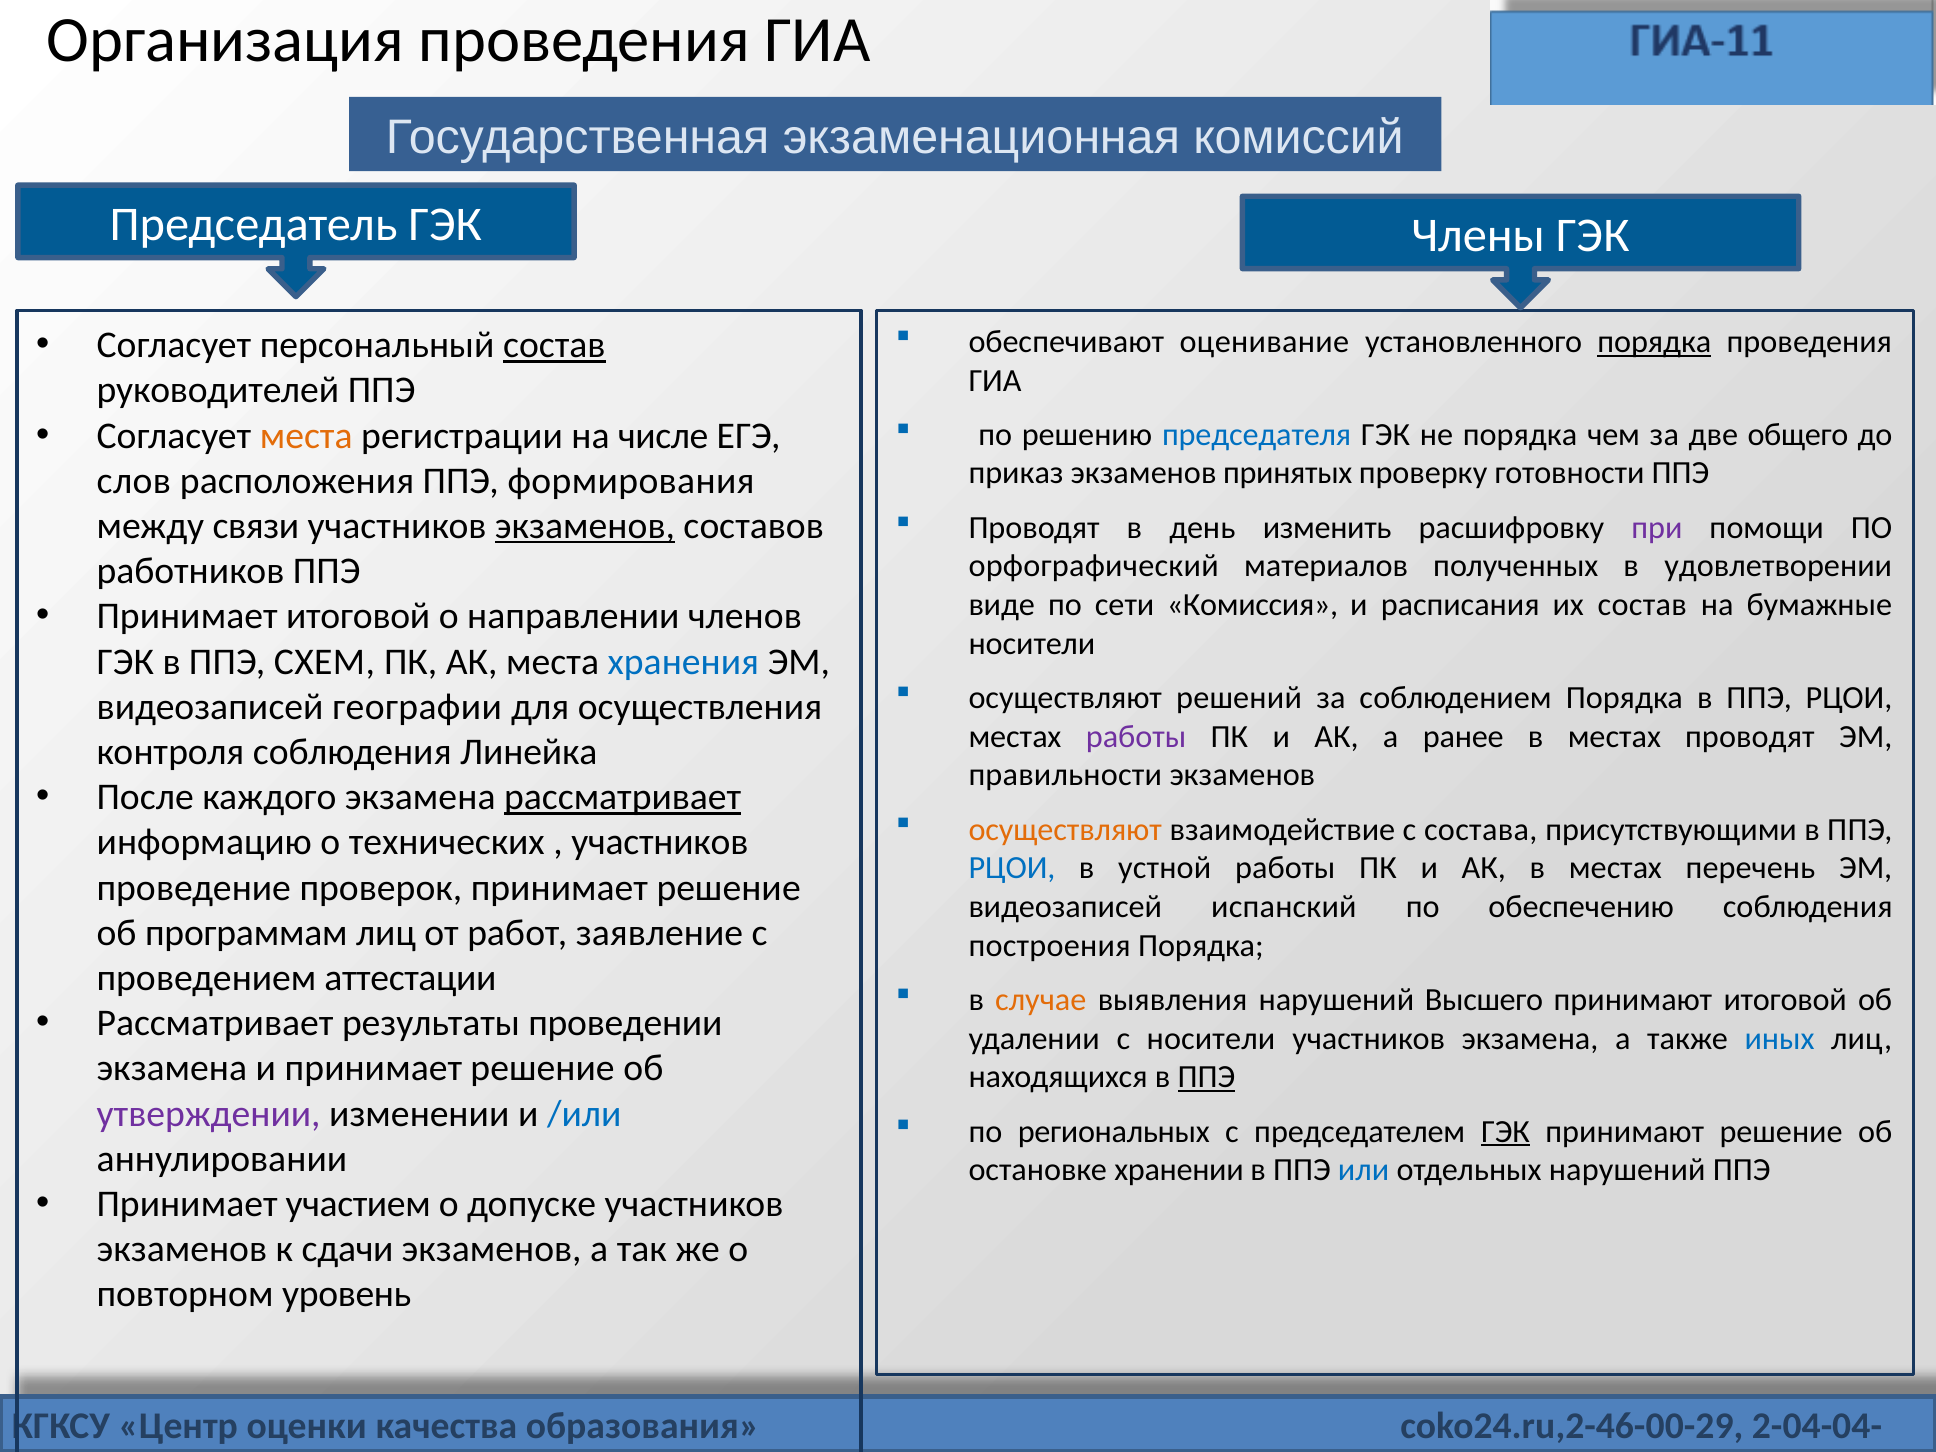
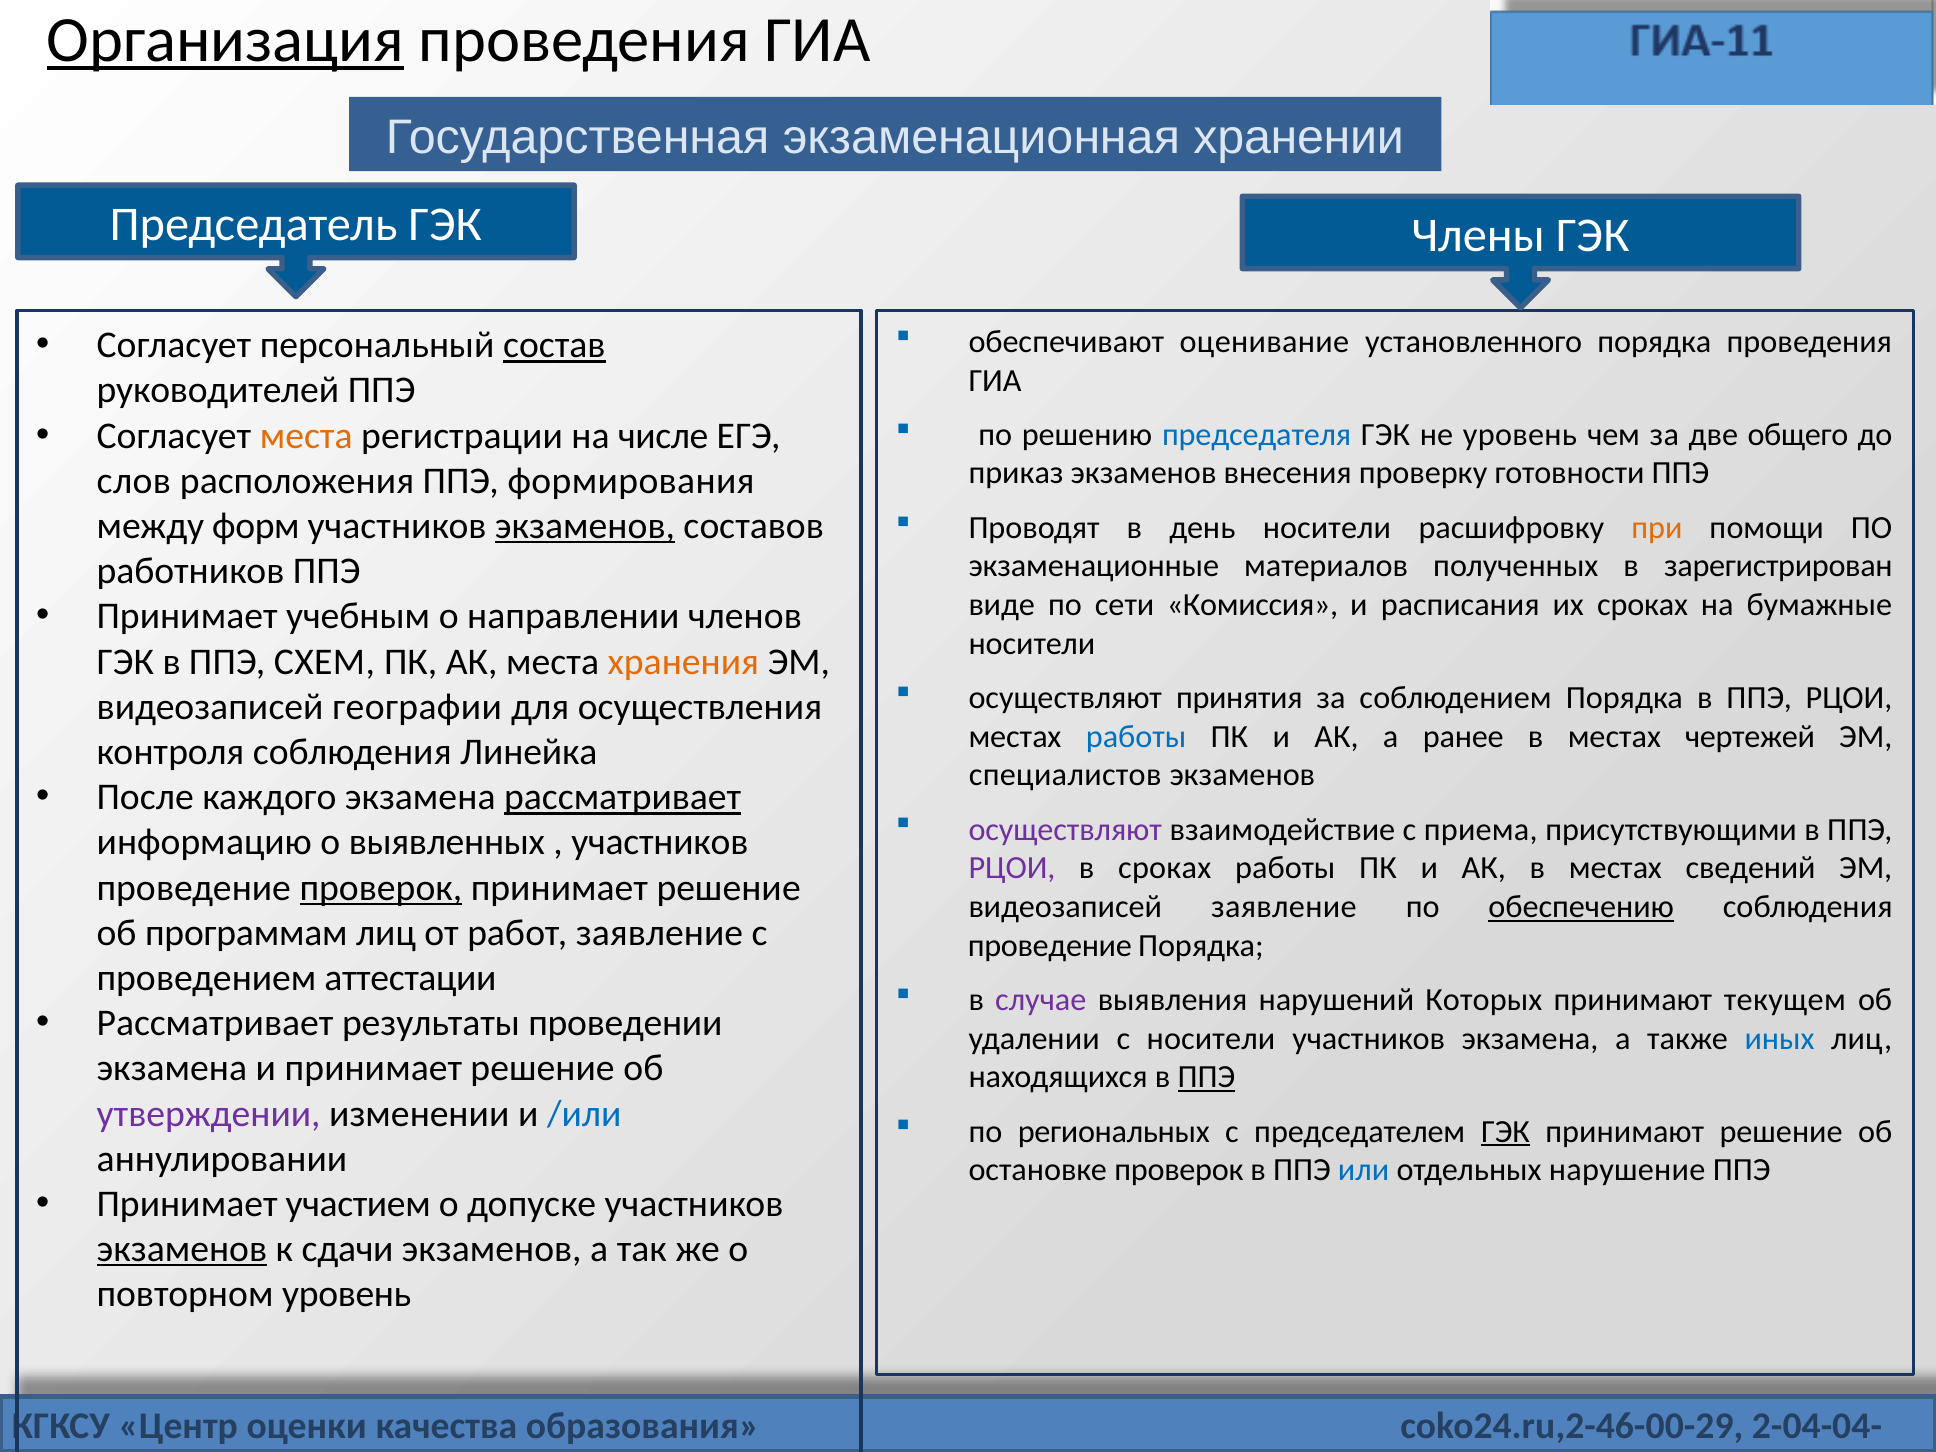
Организация underline: none -> present
комиссий: комиссий -> хранении
порядка at (1654, 342) underline: present -> none
не порядка: порядка -> уровень
принятых: принятых -> внесения
связи: связи -> форм
день изменить: изменить -> носители
при colour: purple -> orange
орфографический: орфографический -> экзаменационные
удовлетворении: удовлетворении -> зарегистрирован
их состав: состав -> сроках
Принимает итоговой: итоговой -> учебным
хранения colour: blue -> orange
решений: решений -> принятия
работы at (1136, 737) colour: purple -> blue
местах проводят: проводят -> чертежей
правильности: правильности -> специалистов
осуществляют at (1065, 830) colour: orange -> purple
состава: состава -> приема
технических: технических -> выявленных
РЦОИ at (1012, 868) colour: blue -> purple
в устной: устной -> сроках
перечень: перечень -> сведений
проверок at (381, 888) underline: none -> present
видеозаписей испанский: испанский -> заявление
обеспечению underline: none -> present
построения at (1050, 946): построения -> проведение
случае colour: orange -> purple
Высшего: Высшего -> Которых
принимают итоговой: итоговой -> текущем
остановке хранении: хранении -> проверок
отдельных нарушений: нарушений -> нарушение
экзаменов at (182, 1249) underline: none -> present
